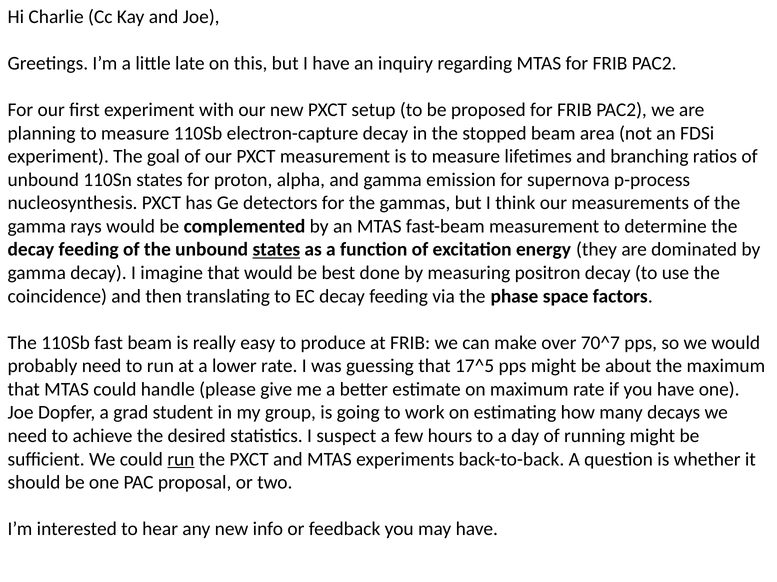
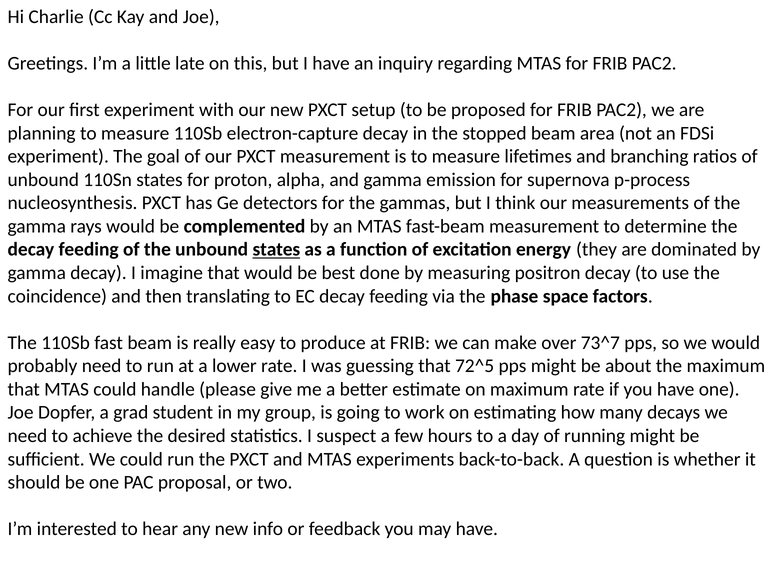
70^7: 70^7 -> 73^7
17^5: 17^5 -> 72^5
run at (181, 460) underline: present -> none
